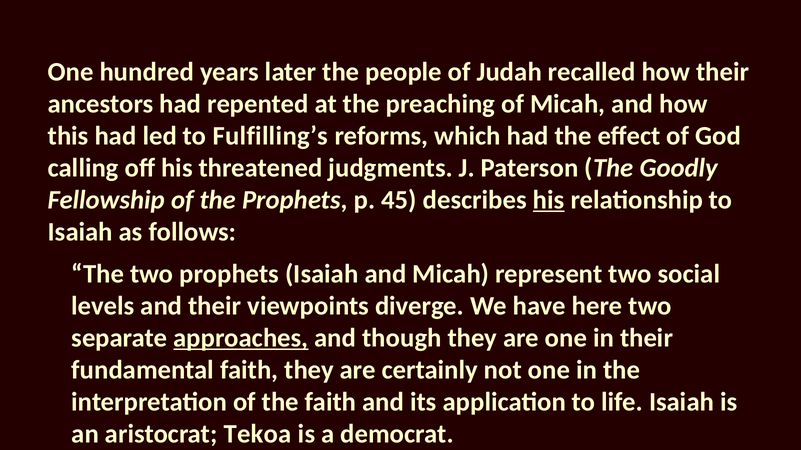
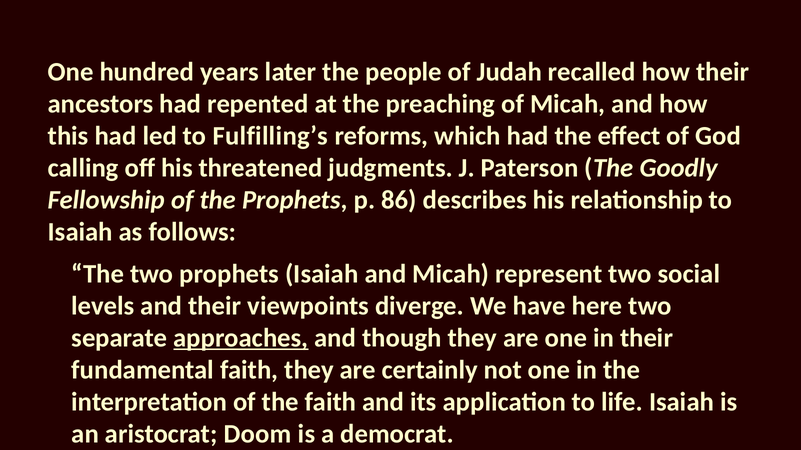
45: 45 -> 86
his at (549, 200) underline: present -> none
Tekoa: Tekoa -> Doom
